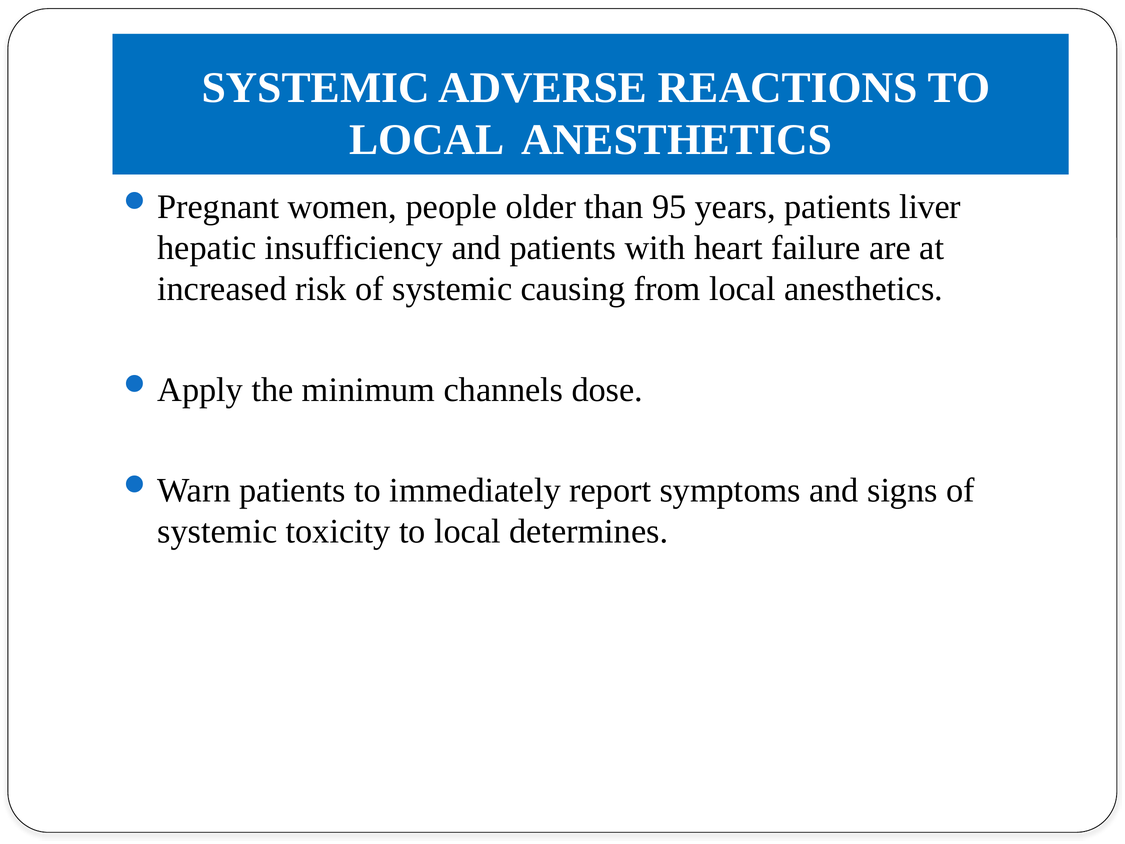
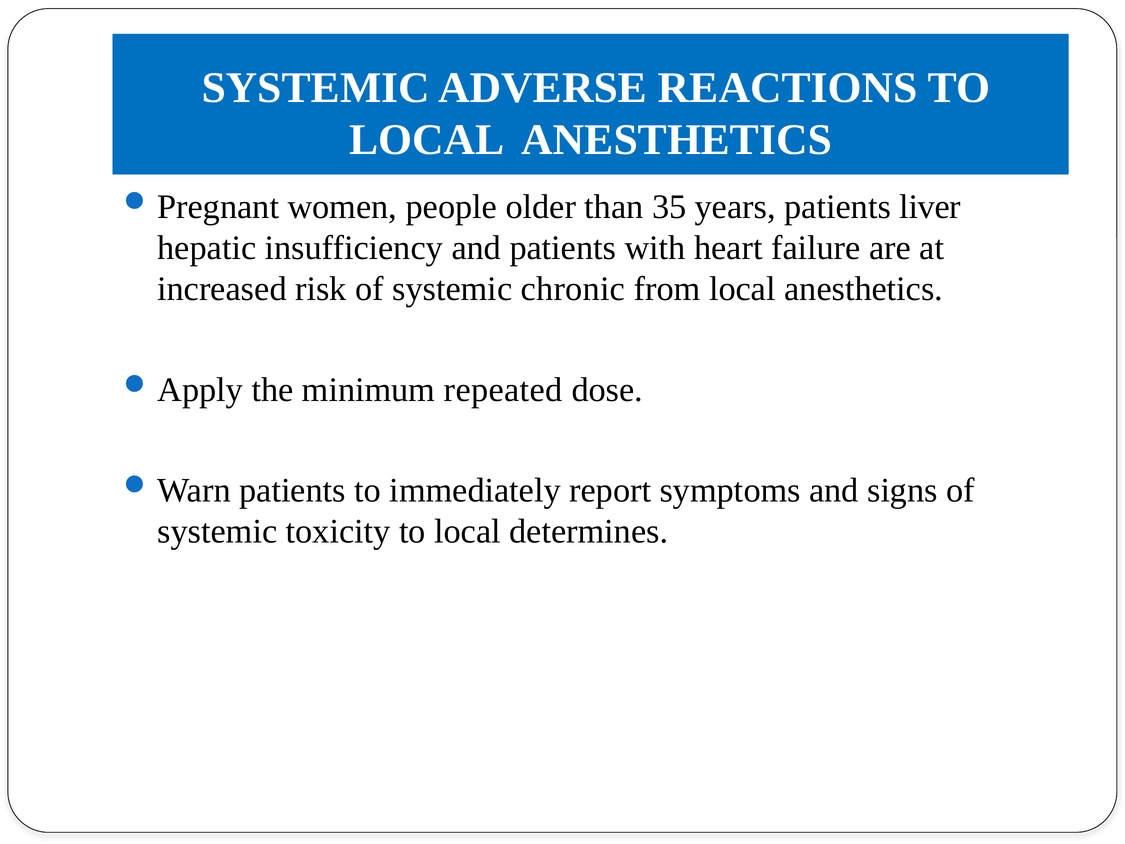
95: 95 -> 35
causing: causing -> chronic
channels: channels -> repeated
